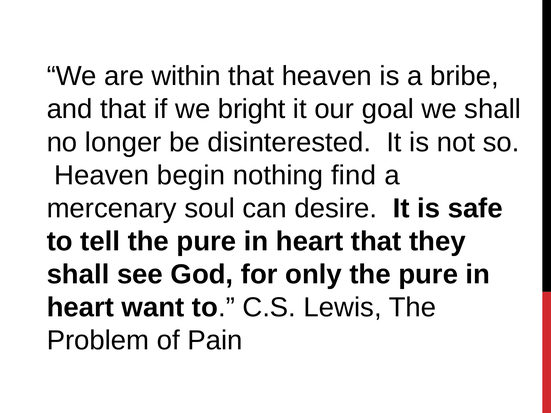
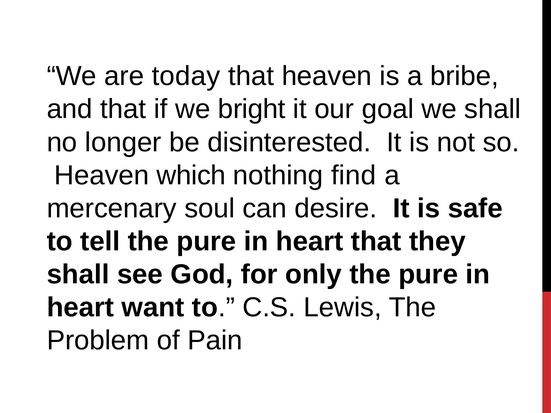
within: within -> today
begin: begin -> which
